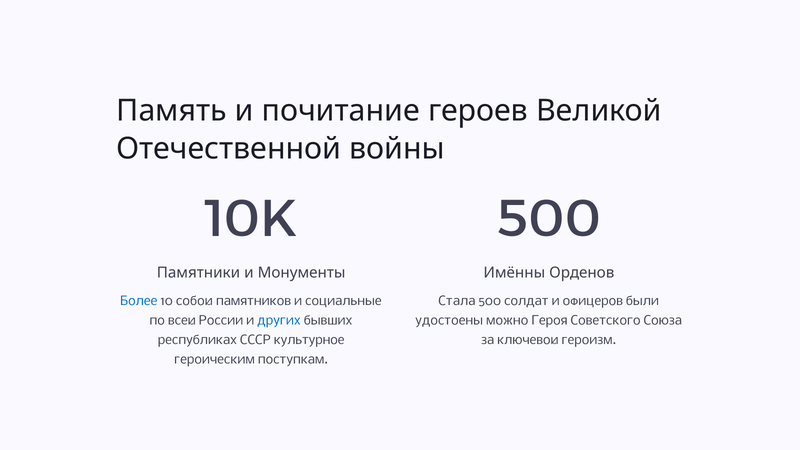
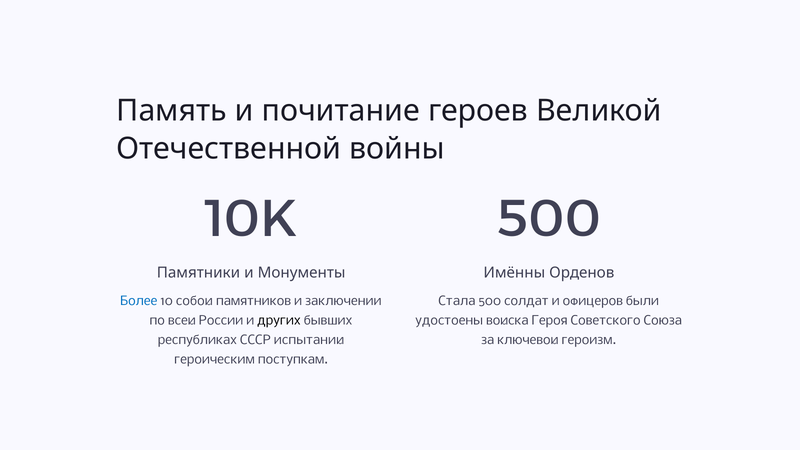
социальные: социальные -> заключении
других colour: blue -> black
можно: можно -> войска
культурное: культурное -> испытаний
